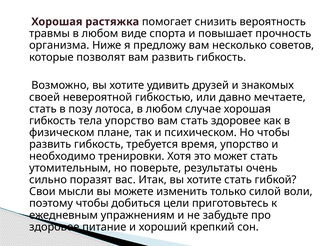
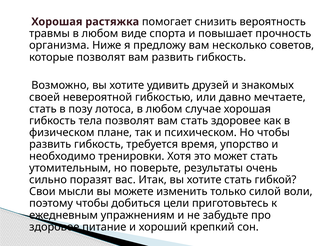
тела упорство: упорство -> позволят
